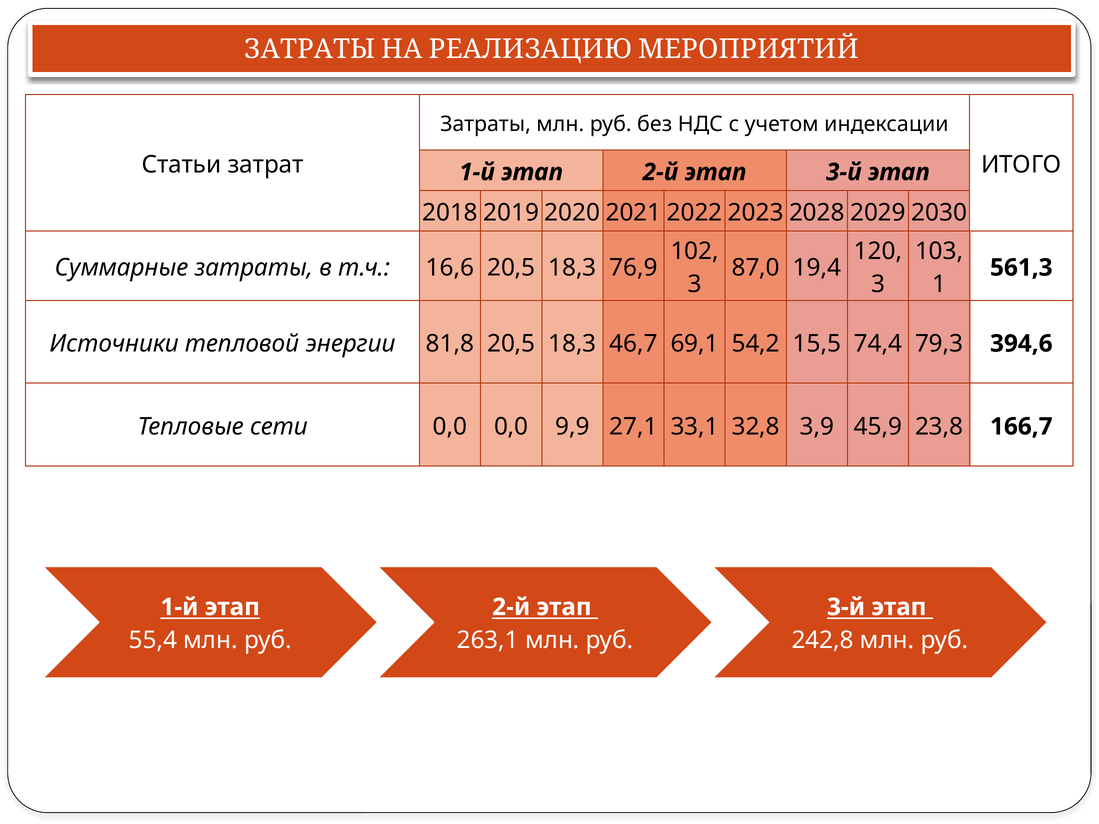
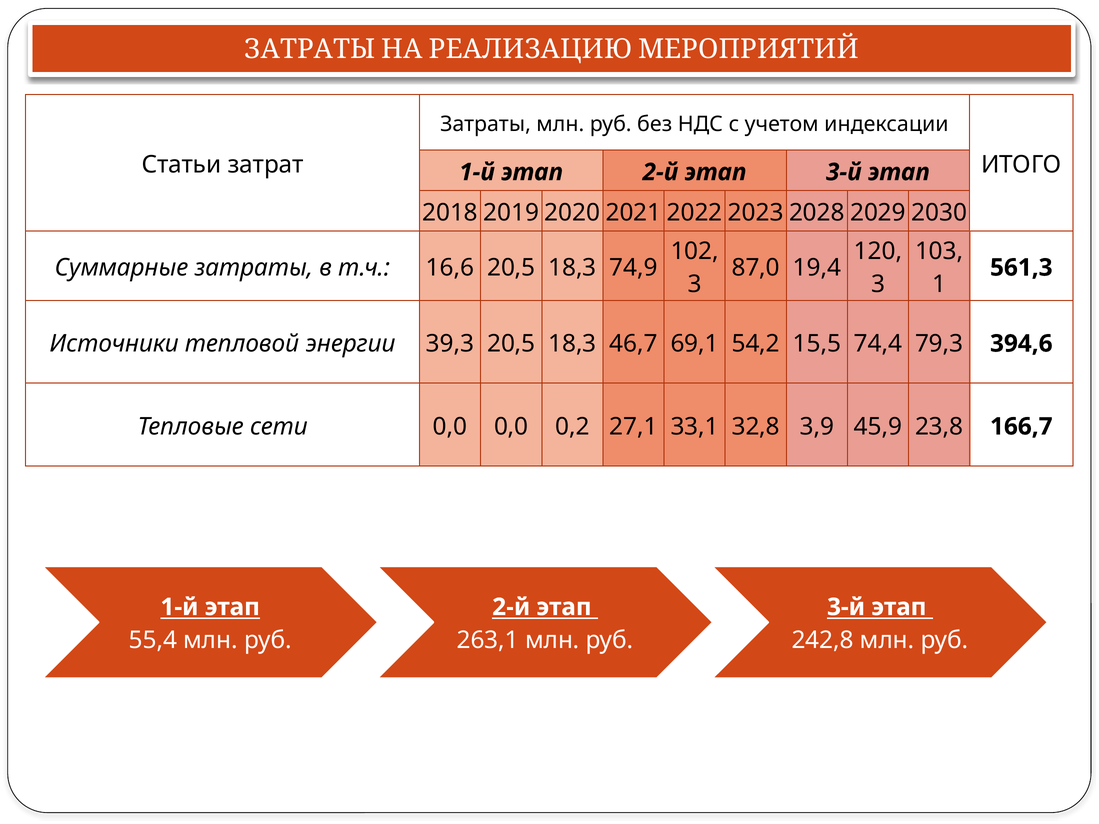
76,9: 76,9 -> 74,9
81,8: 81,8 -> 39,3
9,9: 9,9 -> 0,2
